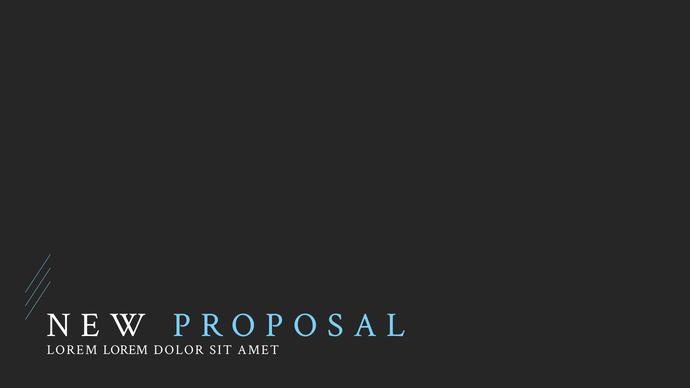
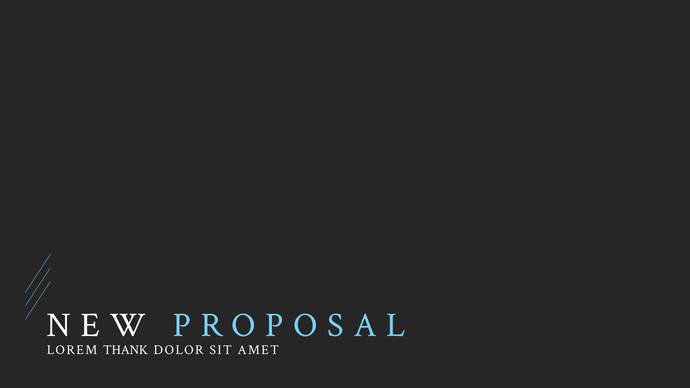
LOREM LOREM: LOREM -> THANK
